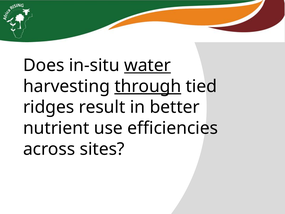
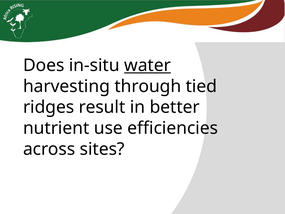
through underline: present -> none
